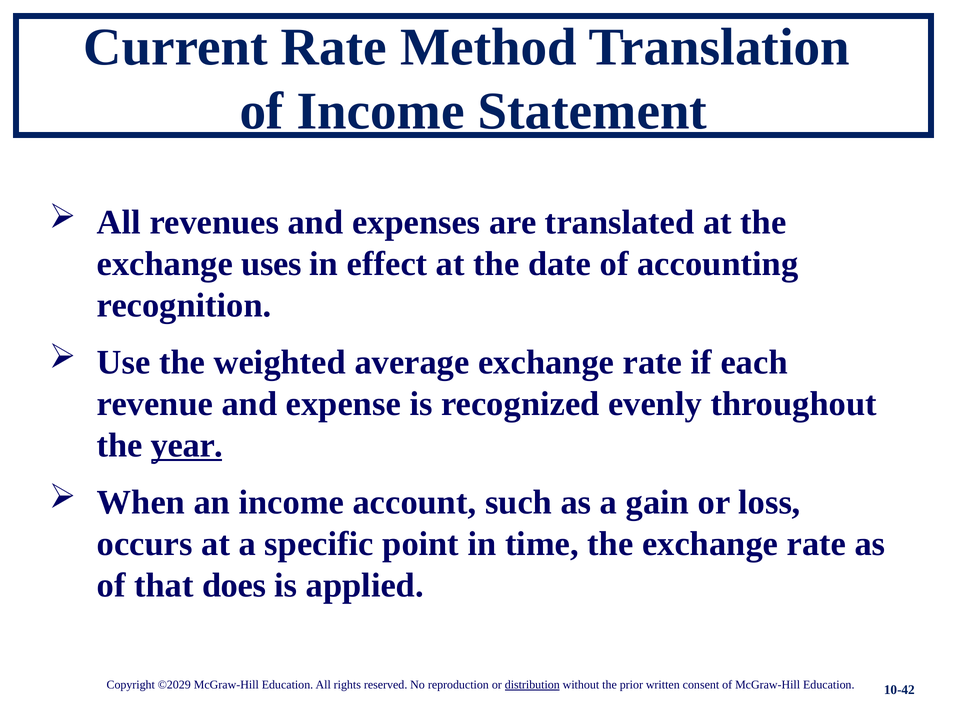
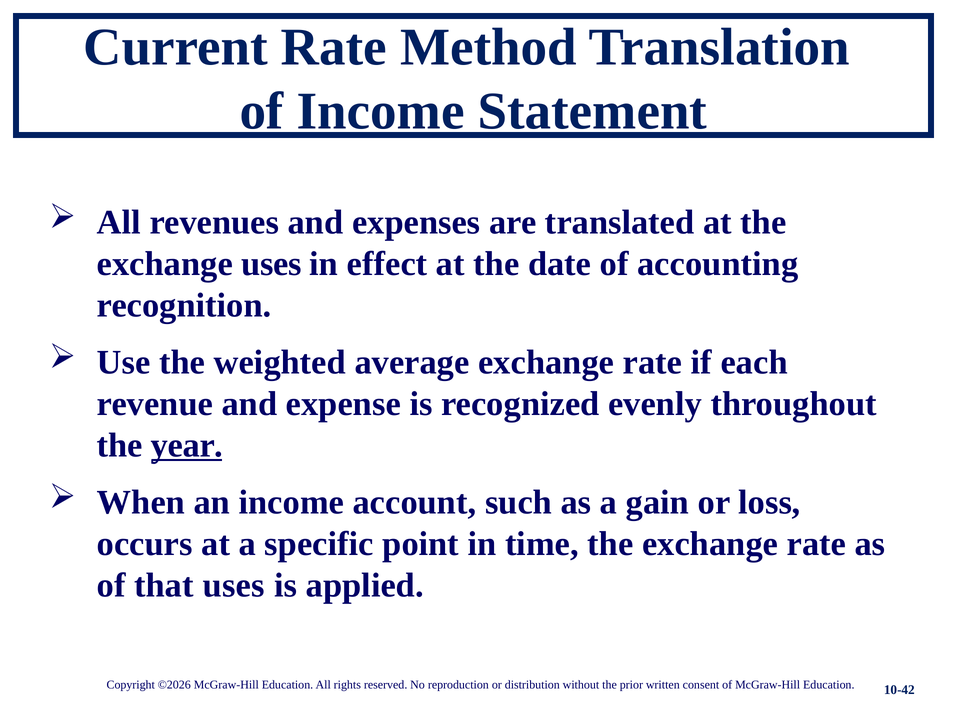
that does: does -> uses
©2029: ©2029 -> ©2026
distribution underline: present -> none
